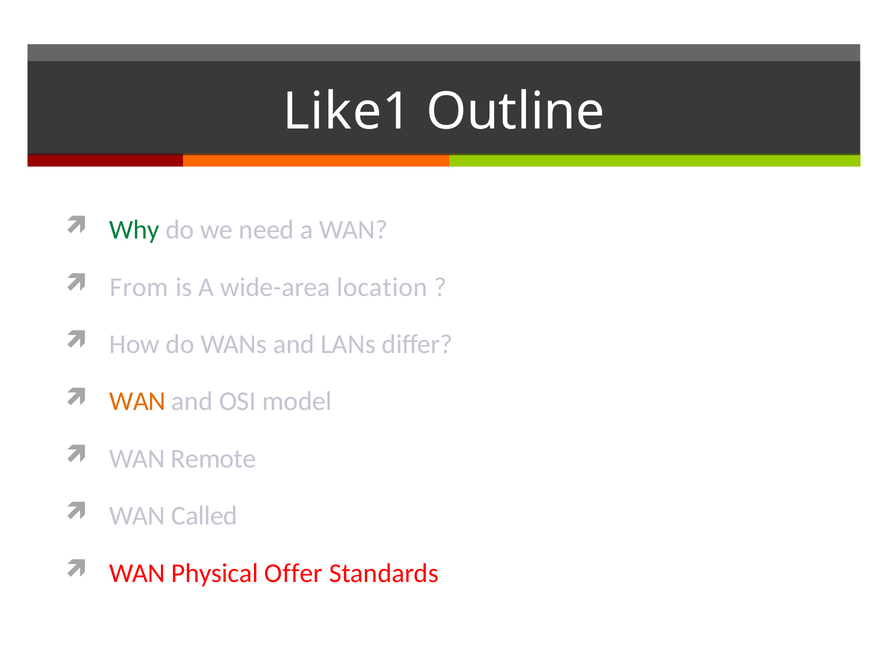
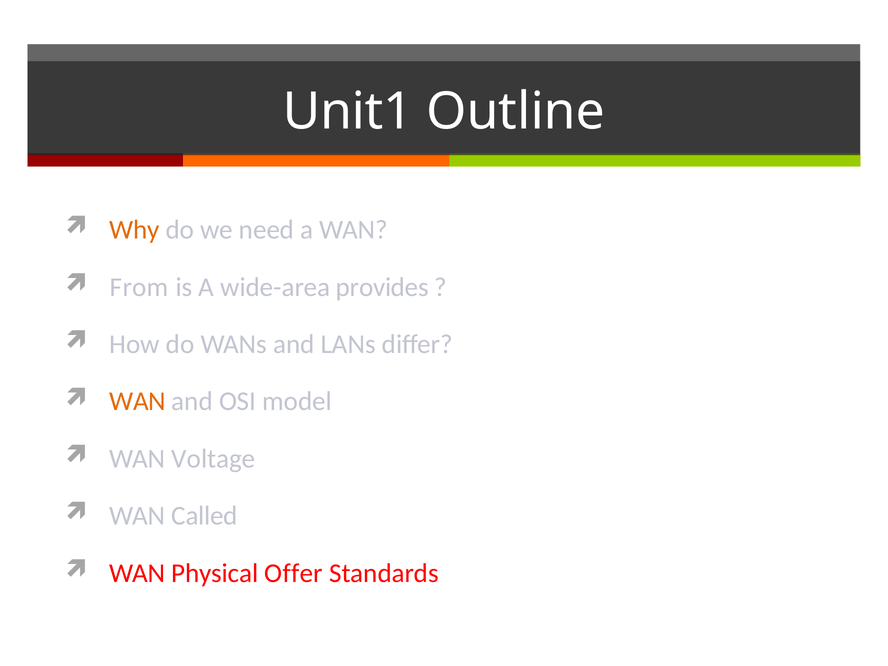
Like1: Like1 -> Unit1
Why colour: green -> orange
location: location -> provides
Remote: Remote -> Voltage
